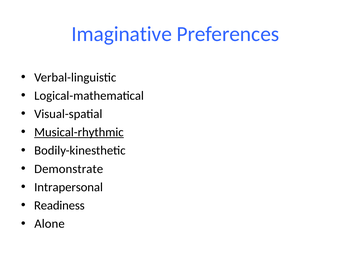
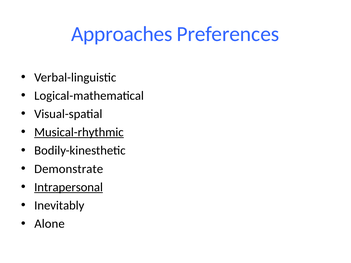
Imaginative: Imaginative -> Approaches
Intrapersonal underline: none -> present
Readiness: Readiness -> Inevitably
